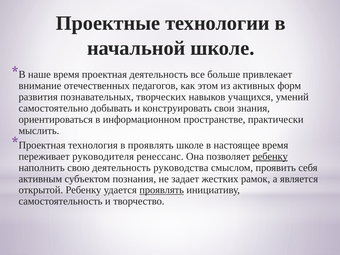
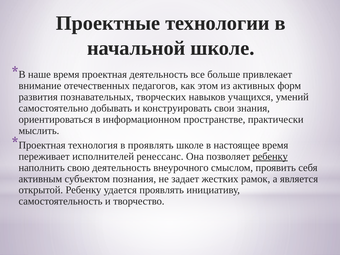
руководителя: руководителя -> исполнителей
руководства: руководства -> внеурочного
проявлять at (162, 190) underline: present -> none
